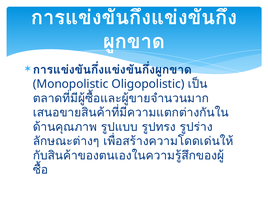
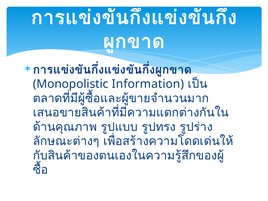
Oligopolistic: Oligopolistic -> Information
